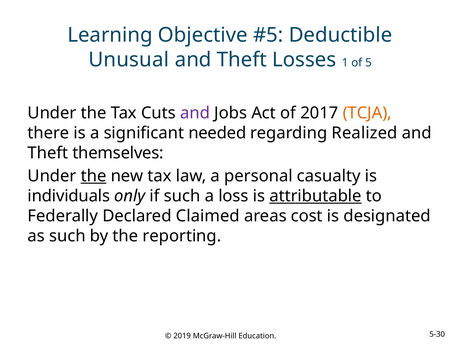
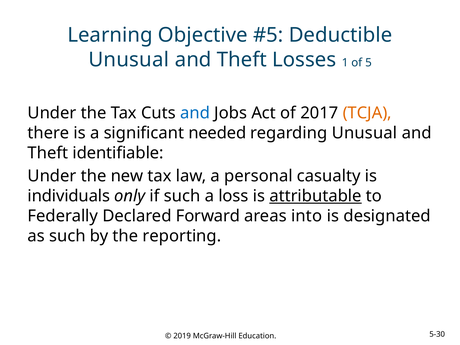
and at (195, 113) colour: purple -> blue
regarding Realized: Realized -> Unusual
themselves: themselves -> identifiable
the at (94, 176) underline: present -> none
Claimed: Claimed -> Forward
cost: cost -> into
